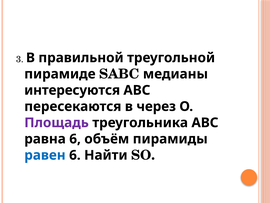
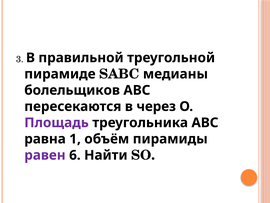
интересуются: интересуются -> болельщиков
равна 6: 6 -> 1
равен colour: blue -> purple
